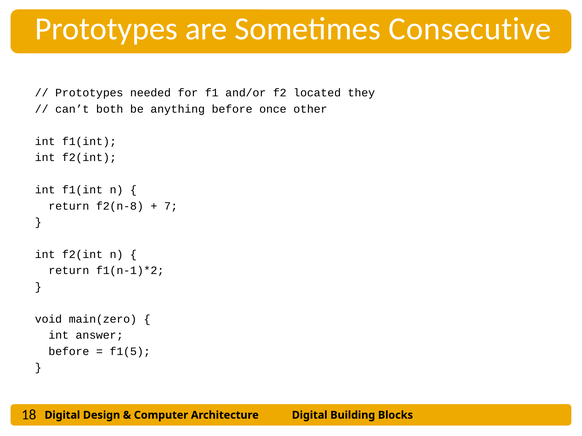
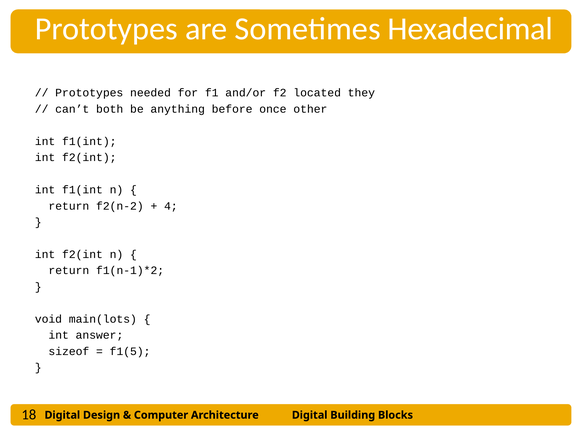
Consecutive: Consecutive -> Hexadecimal
f2(n-8: f2(n-8 -> f2(n-2
7: 7 -> 4
main(zero: main(zero -> main(lots
before at (69, 352): before -> sizeof
